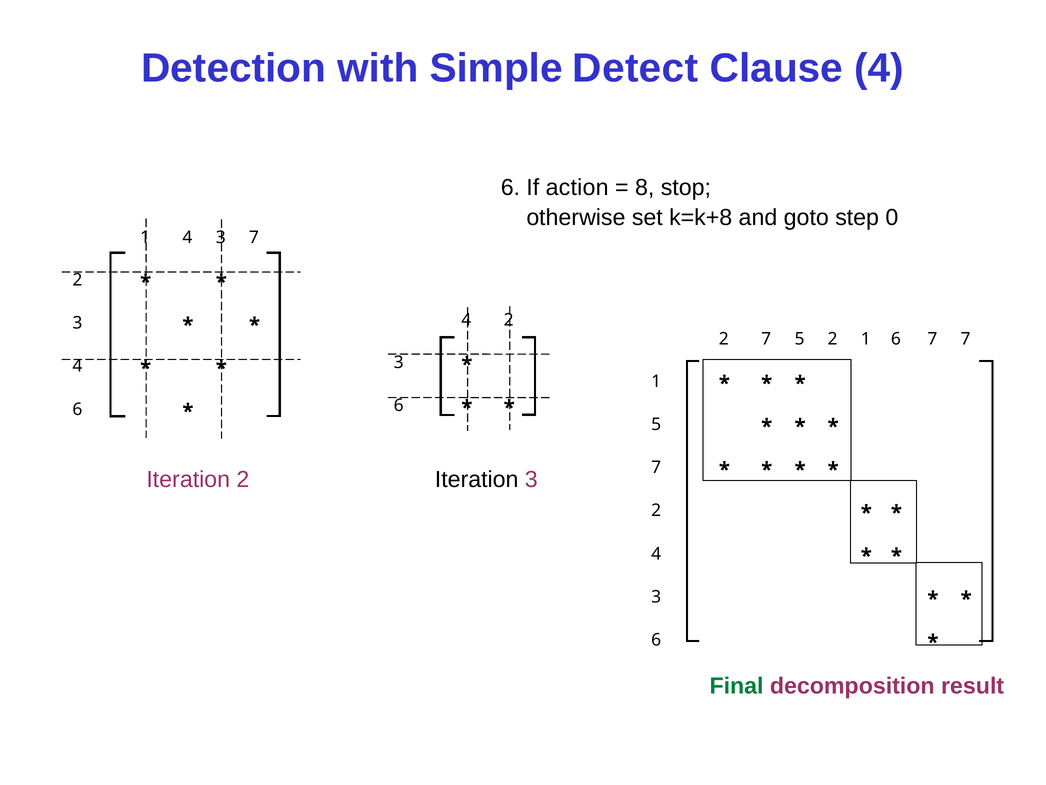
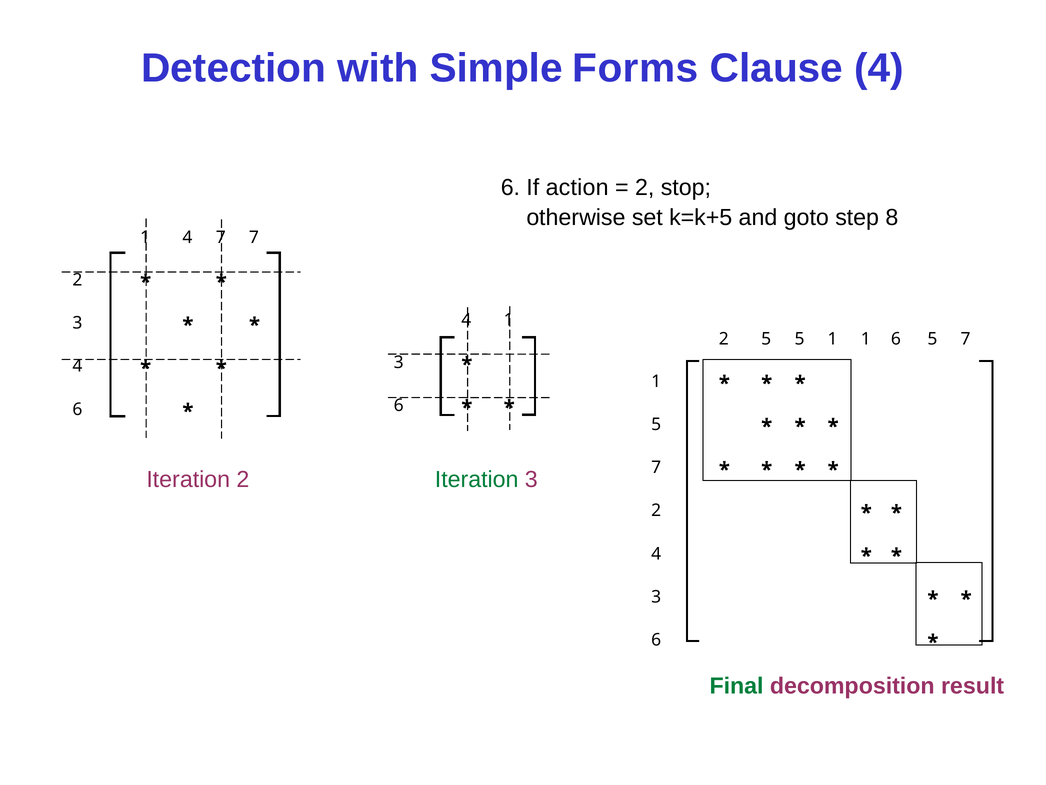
Detect: Detect -> Forms
8 at (645, 188): 8 -> 2
k=k+8: k=k+8 -> k=k+5
0: 0 -> 8
4 3: 3 -> 7
2 at (509, 320): 2 -> 1
2 7: 7 -> 5
5 2: 2 -> 1
6 7: 7 -> 5
Iteration at (477, 479) colour: black -> green
